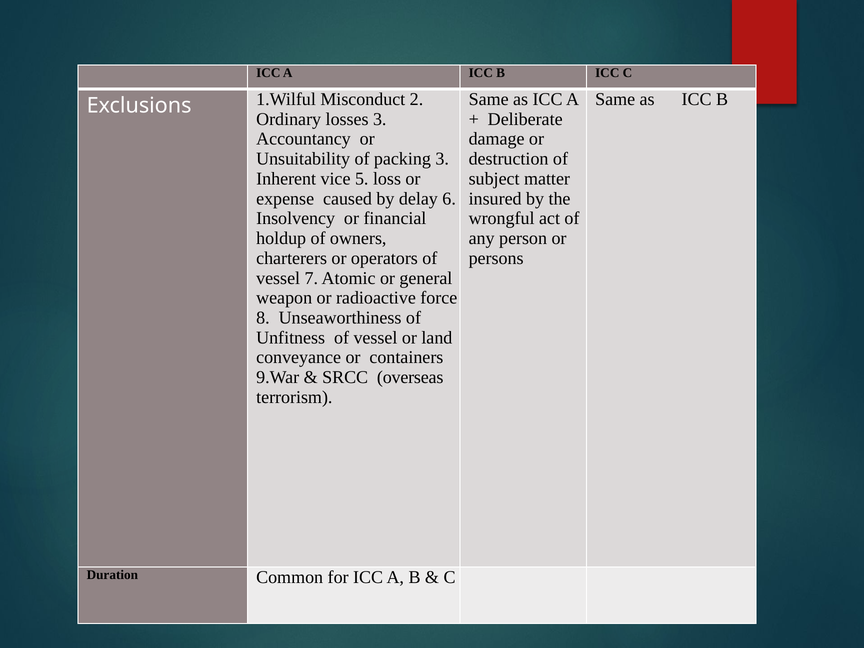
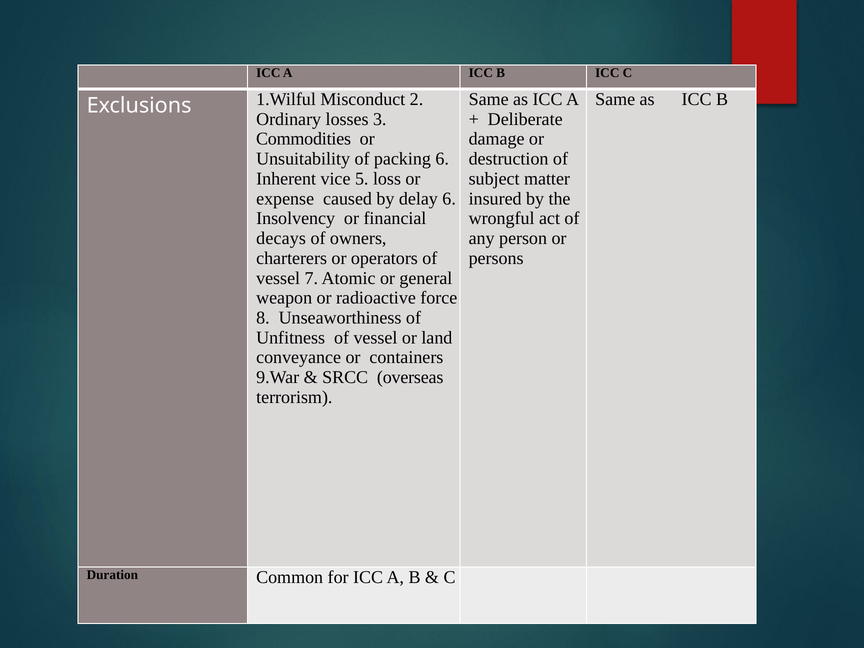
Accountancy: Accountancy -> Commodities
packing 3: 3 -> 6
holdup: holdup -> decays
